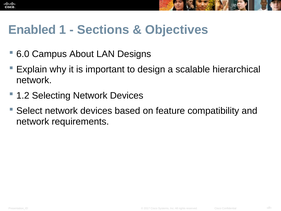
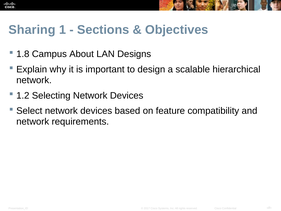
Enabled: Enabled -> Sharing
6.0: 6.0 -> 1.8
